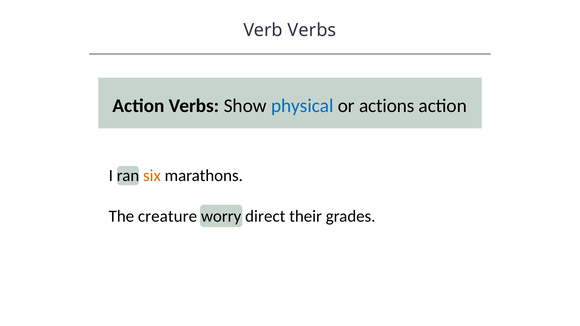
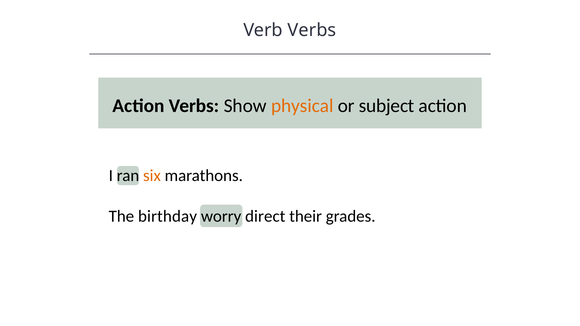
physical colour: blue -> orange
actions: actions -> subject
creature: creature -> birthday
